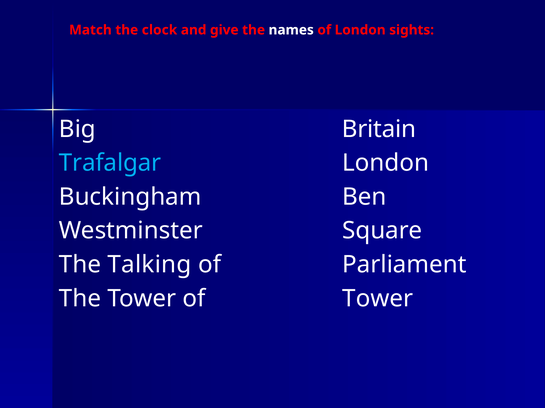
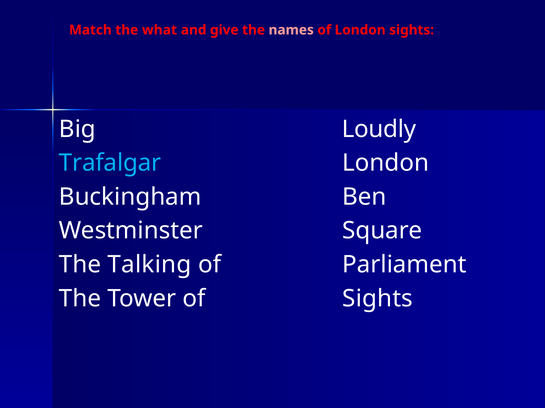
clock: clock -> what
names colour: white -> pink
Britain: Britain -> Loudly
Tower at (378, 299): Tower -> Sights
